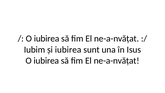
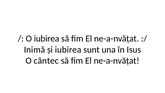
Iubim: Iubim -> Inimă
iubirea at (46, 61): iubirea -> cântec
